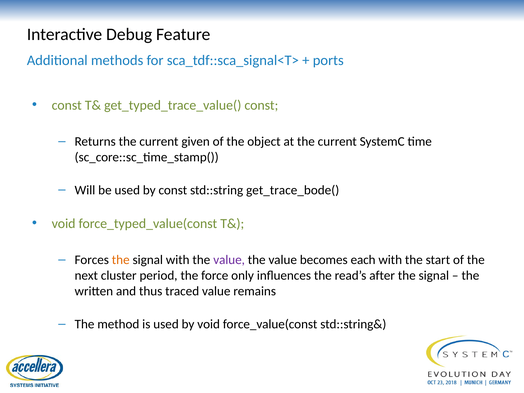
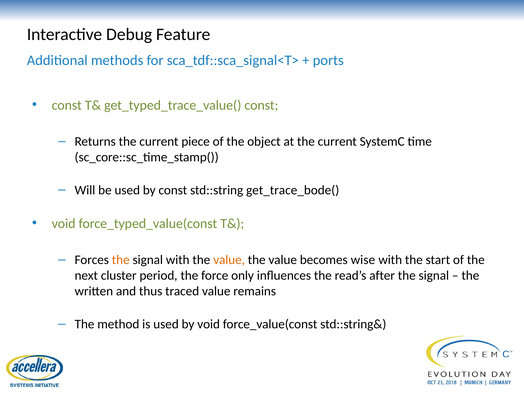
given: given -> piece
value at (229, 260) colour: purple -> orange
each: each -> wise
